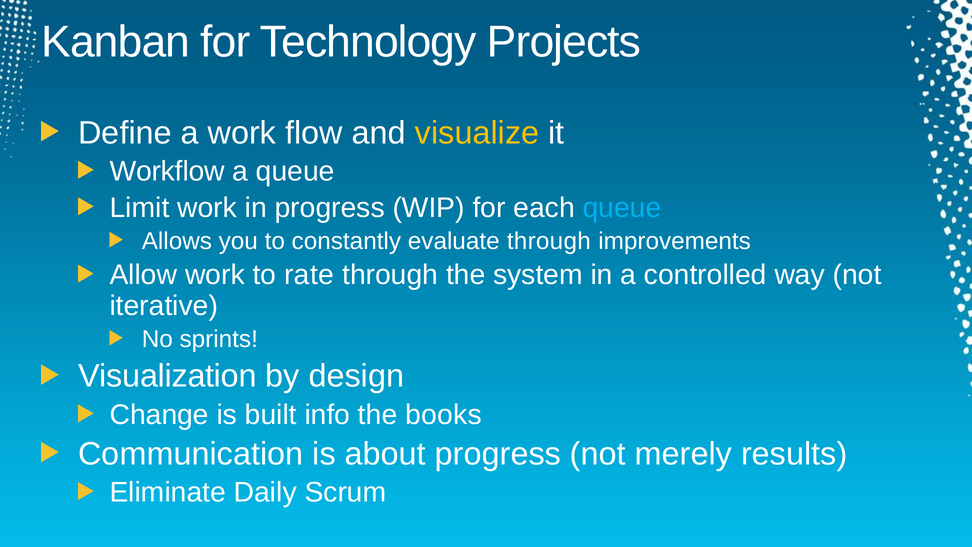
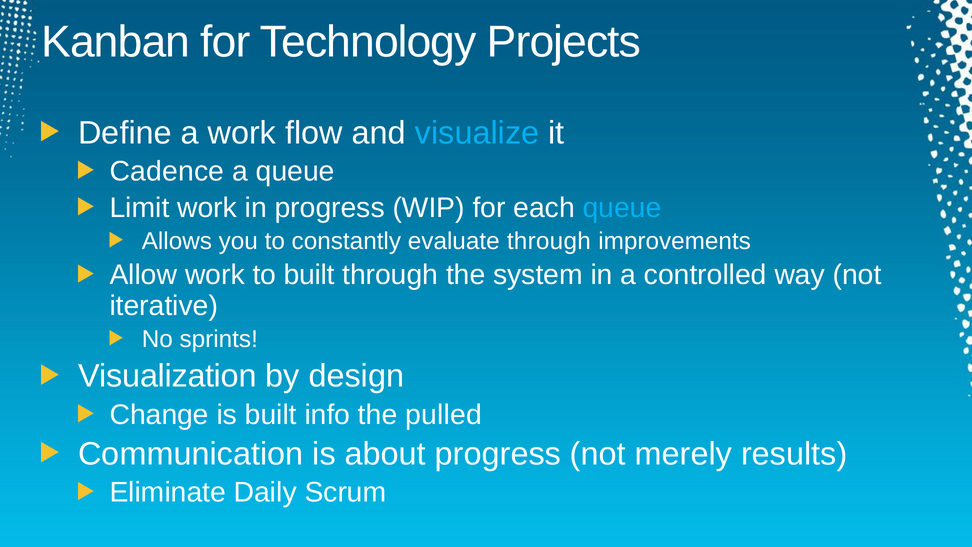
visualize colour: yellow -> light blue
Workflow: Workflow -> Cadence
to rate: rate -> built
books: books -> pulled
